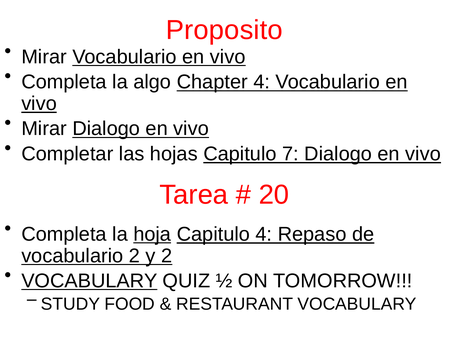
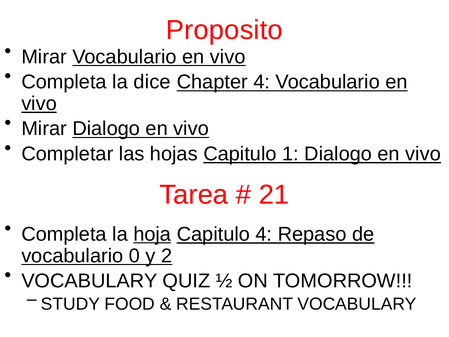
algo: algo -> dice
7: 7 -> 1
20: 20 -> 21
vocabulario 2: 2 -> 0
VOCABULARY at (89, 281) underline: present -> none
